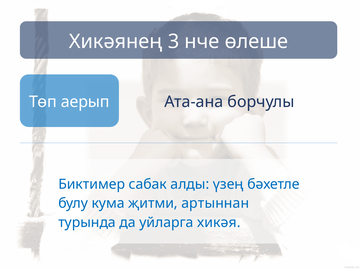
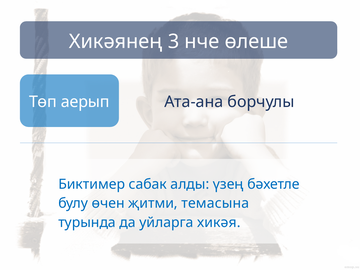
кума: кума -> өчен
артыннан: артыннан -> темасына
